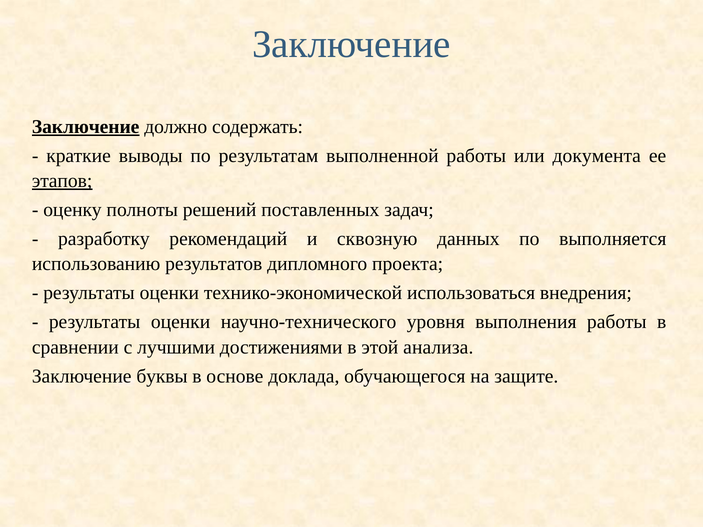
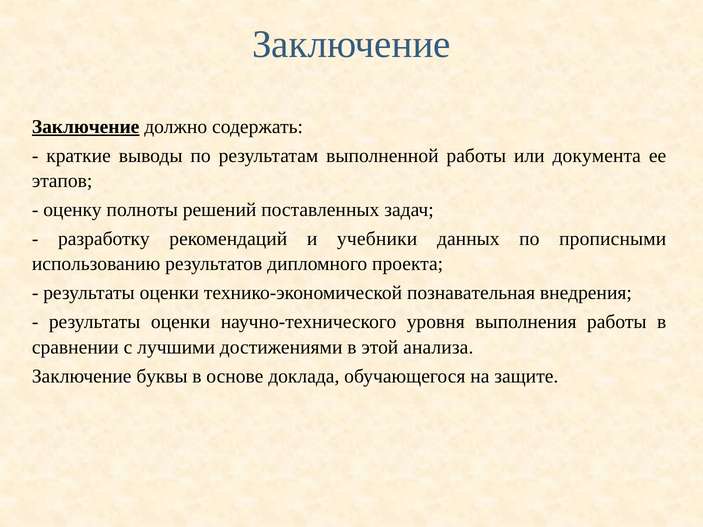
этапов underline: present -> none
сквозную: сквозную -> учебники
выполняется: выполняется -> прописными
использоваться: использоваться -> познавательная
